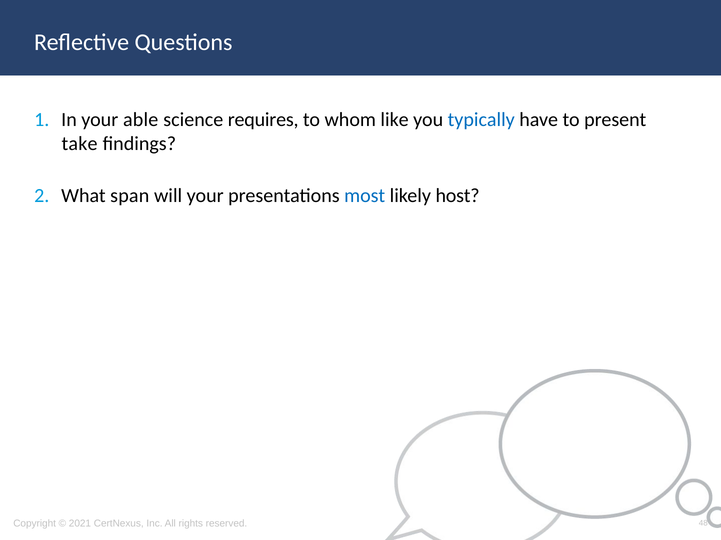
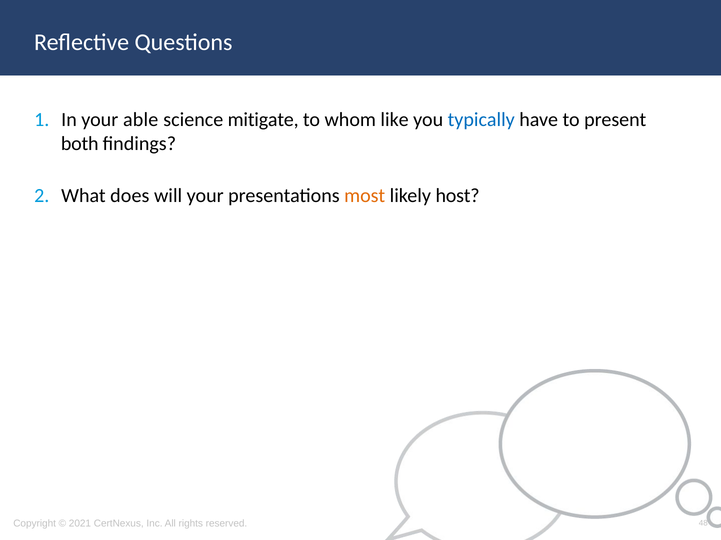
requires: requires -> mitigate
take: take -> both
span: span -> does
most colour: blue -> orange
